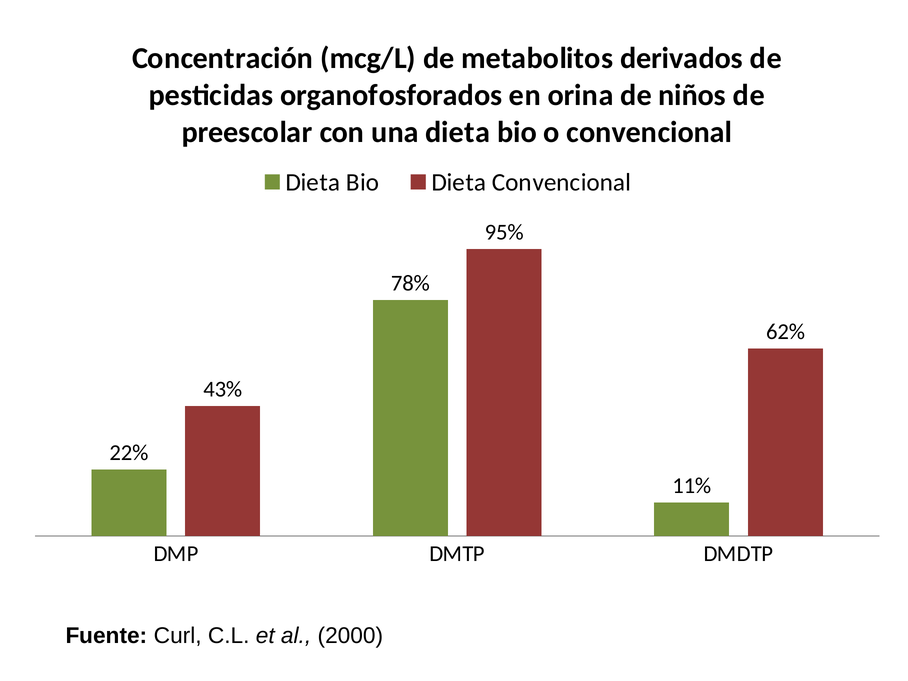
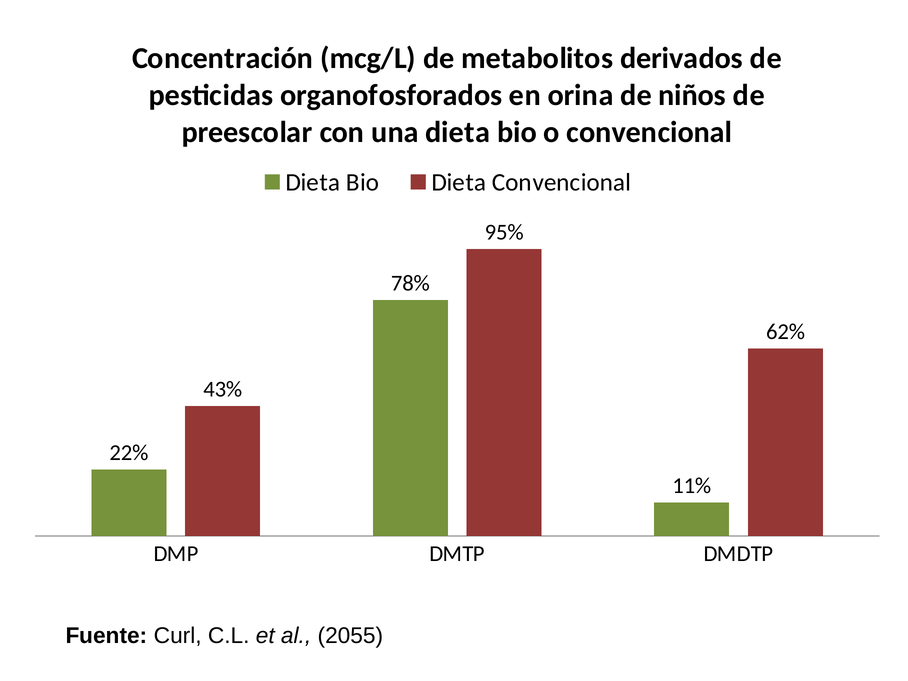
2000: 2000 -> 2055
